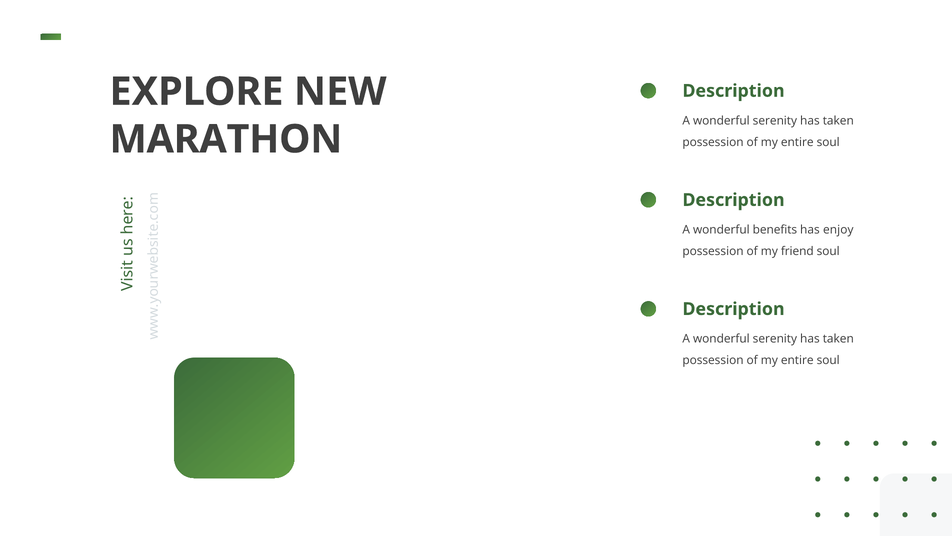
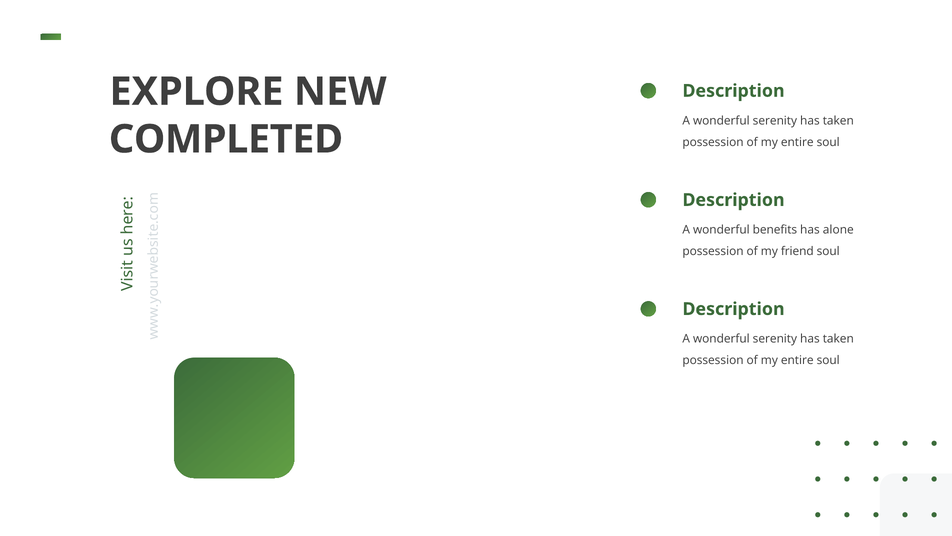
MARATHON: MARATHON -> COMPLETED
enjoy: enjoy -> alone
